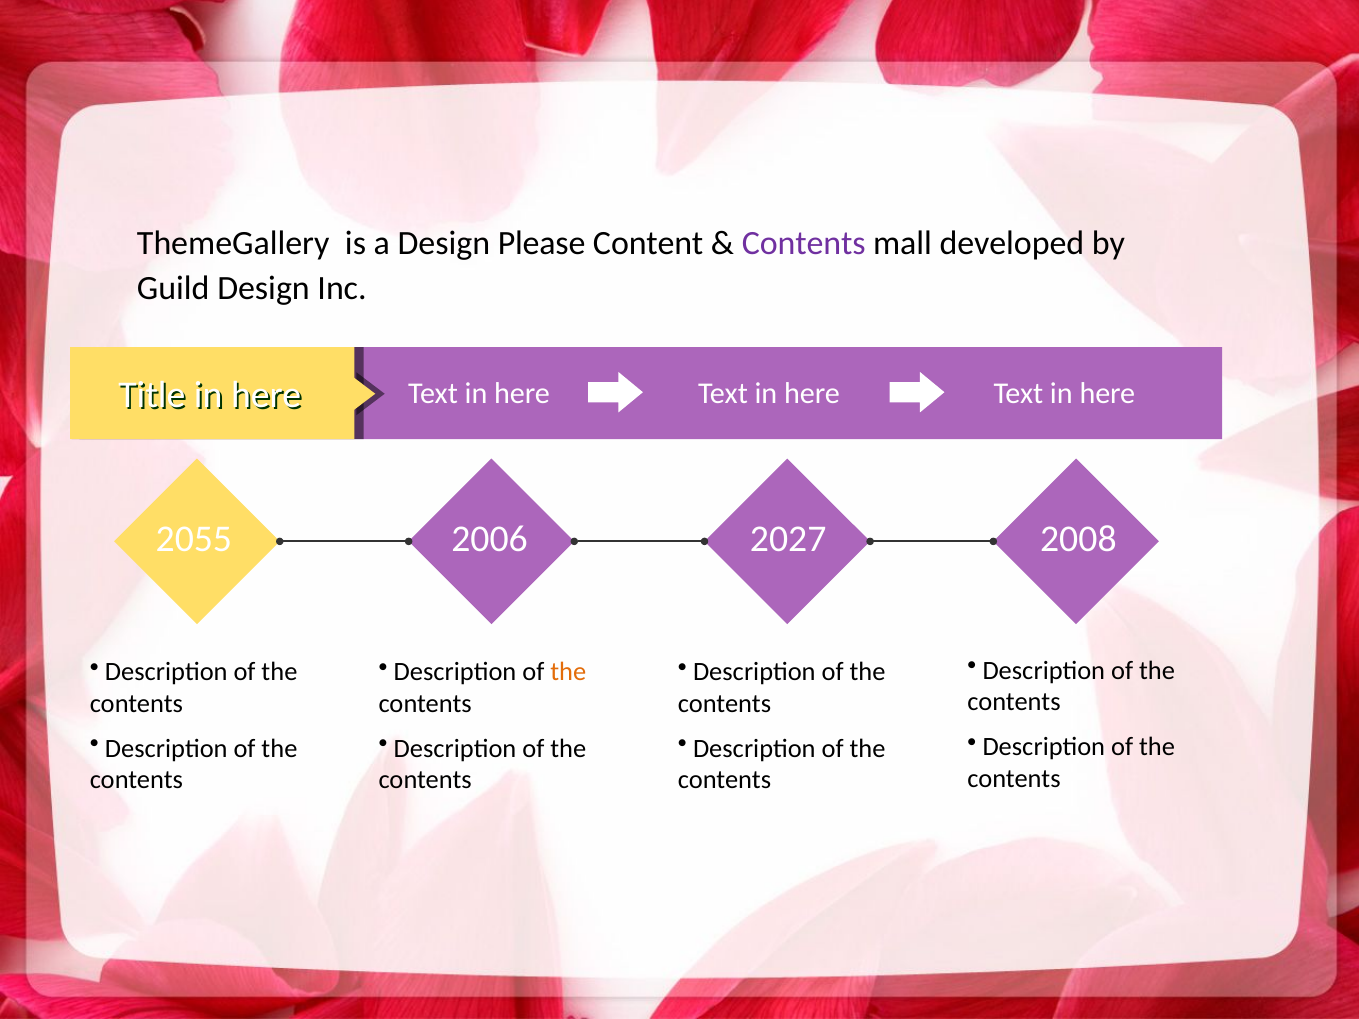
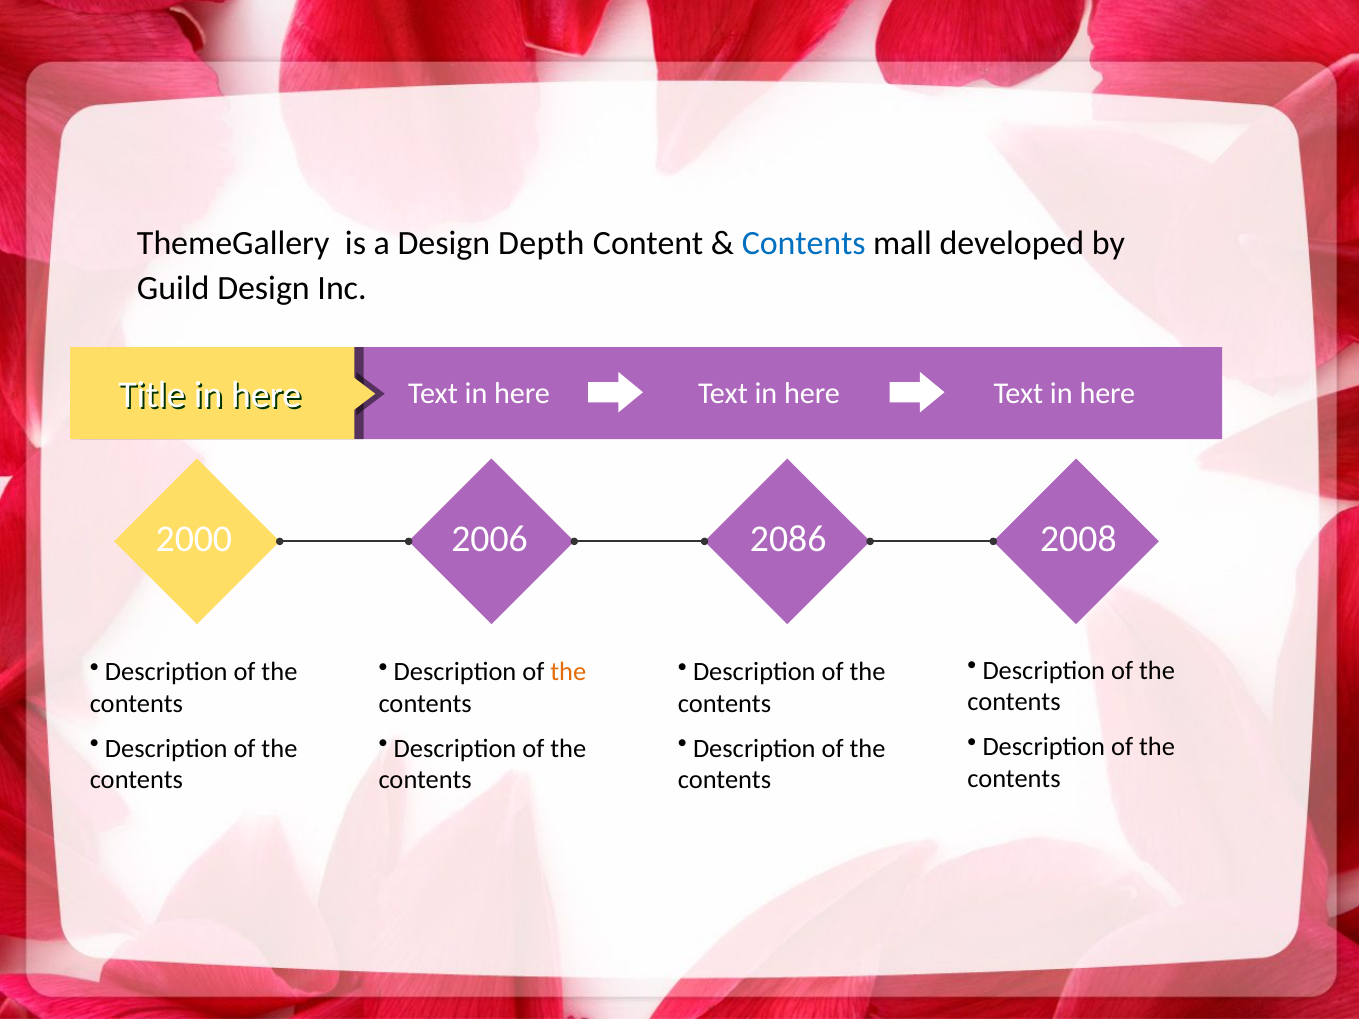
Please: Please -> Depth
Contents at (804, 243) colour: purple -> blue
2055: 2055 -> 2000
2027: 2027 -> 2086
